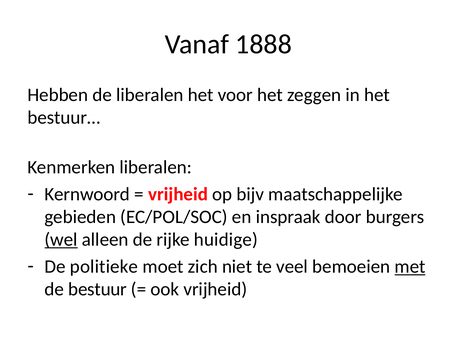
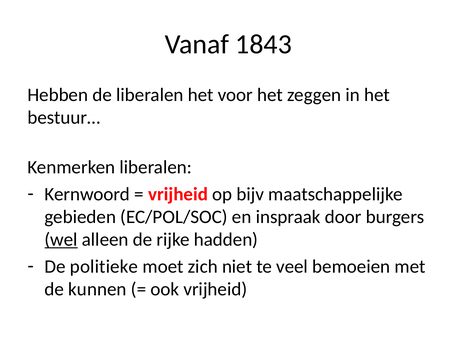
1888: 1888 -> 1843
huidige: huidige -> hadden
met underline: present -> none
bestuur: bestuur -> kunnen
